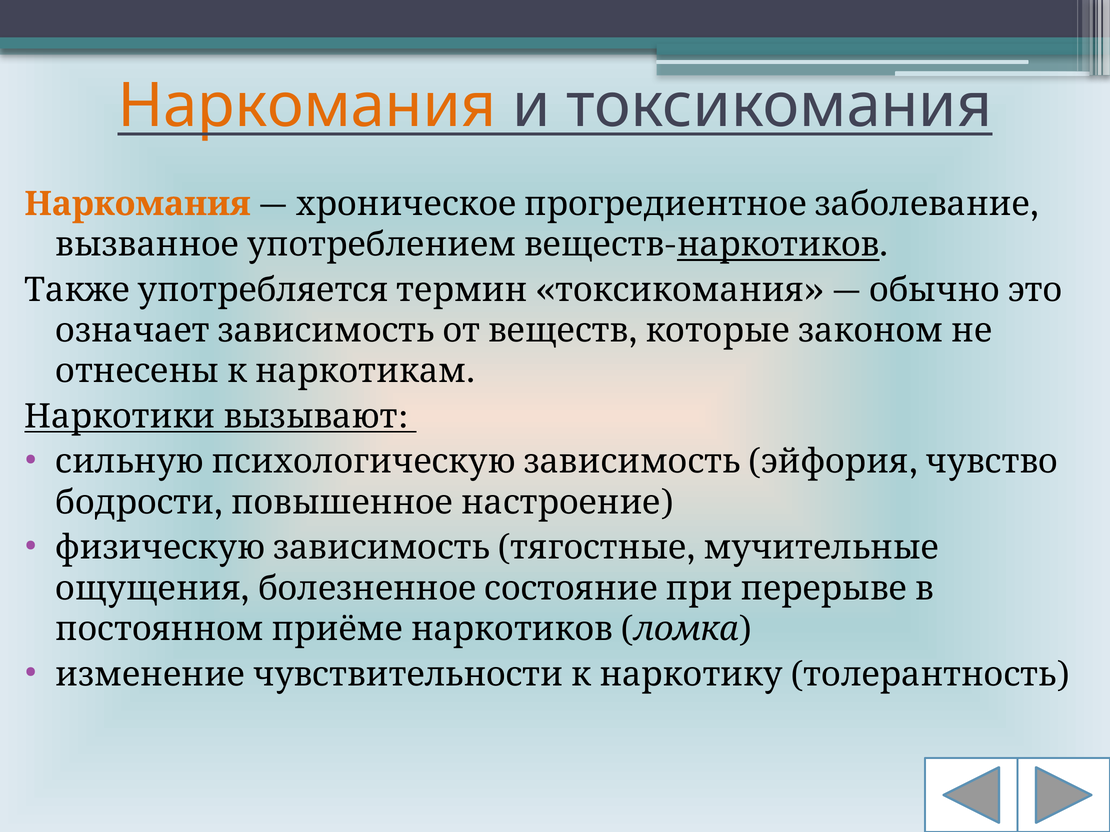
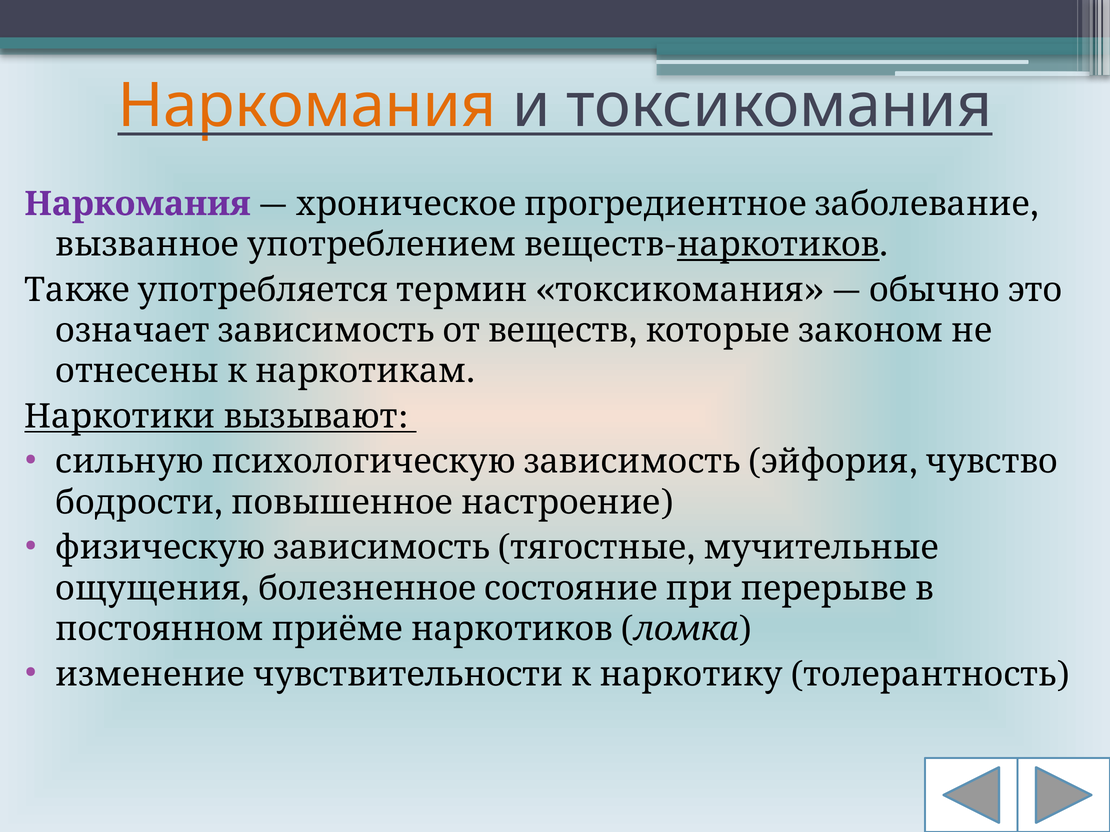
Наркомания at (138, 204) colour: orange -> purple
